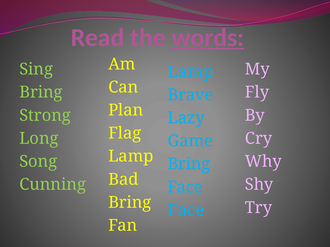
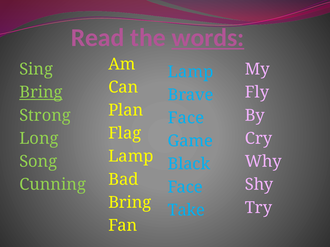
Bring at (41, 93) underline: none -> present
Lazy at (186, 118): Lazy -> Face
Bring at (189, 164): Bring -> Black
Face at (186, 211): Face -> Take
